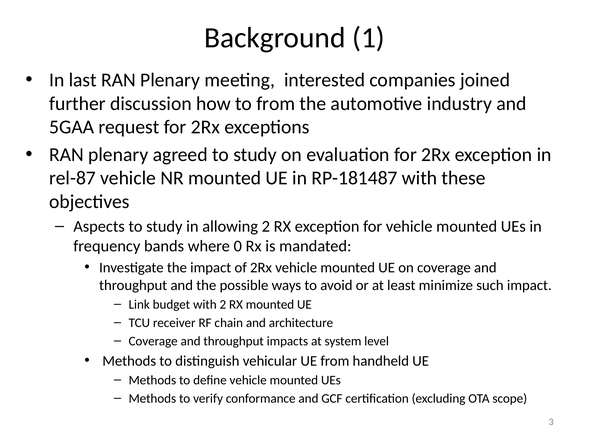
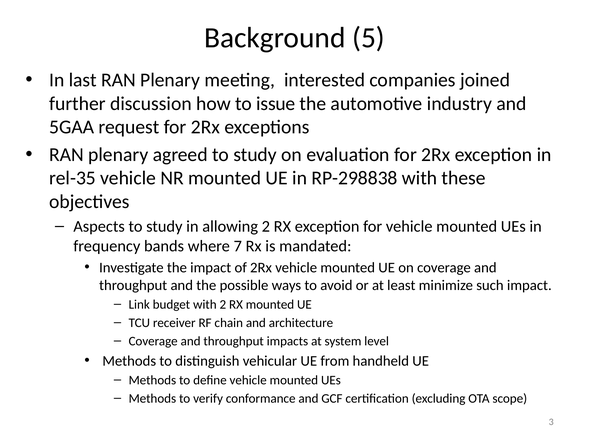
1: 1 -> 5
to from: from -> issue
rel-87: rel-87 -> rel-35
RP-181487: RP-181487 -> RP-298838
0: 0 -> 7
